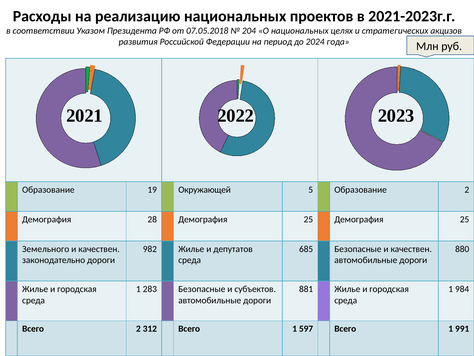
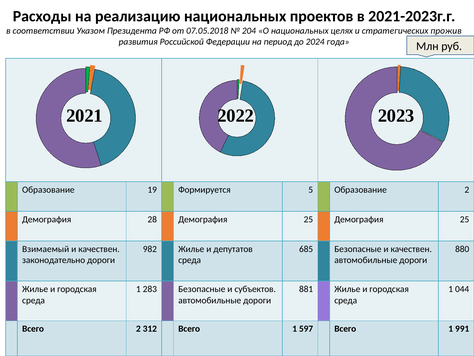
акцизов: акцизов -> прожив
Окружающей: Окружающей -> Формируется
Земельного: Земельного -> Взимаемый
984: 984 -> 044
